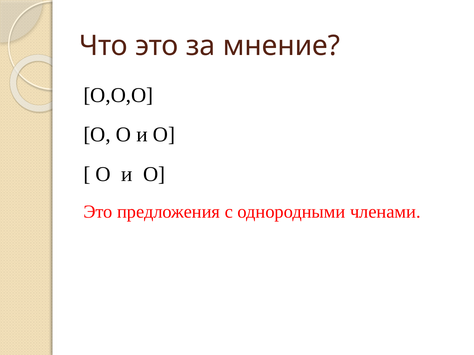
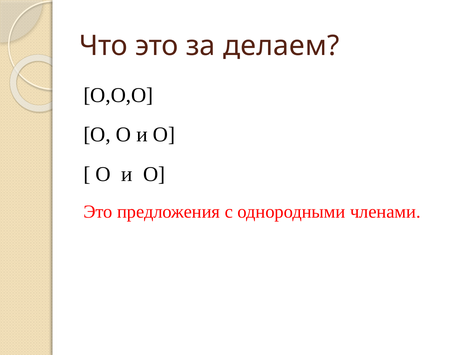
мнение: мнение -> делаем
